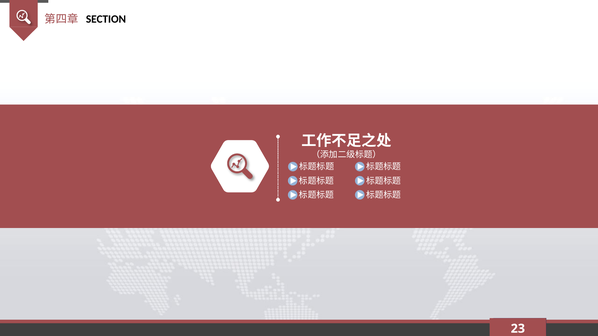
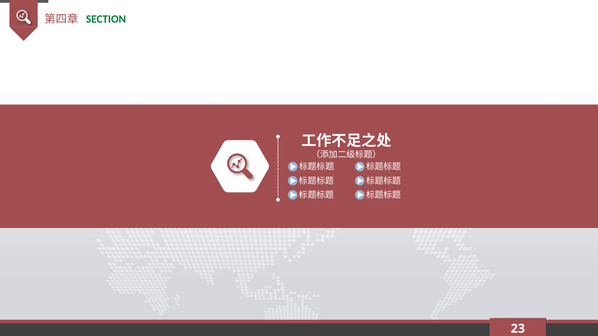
SECTION colour: black -> green
